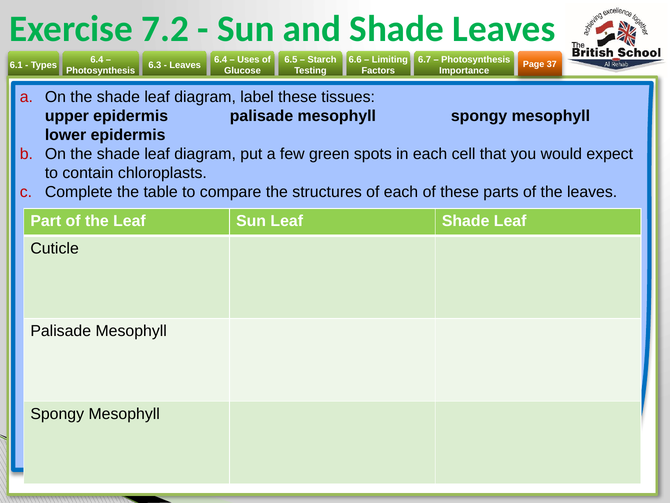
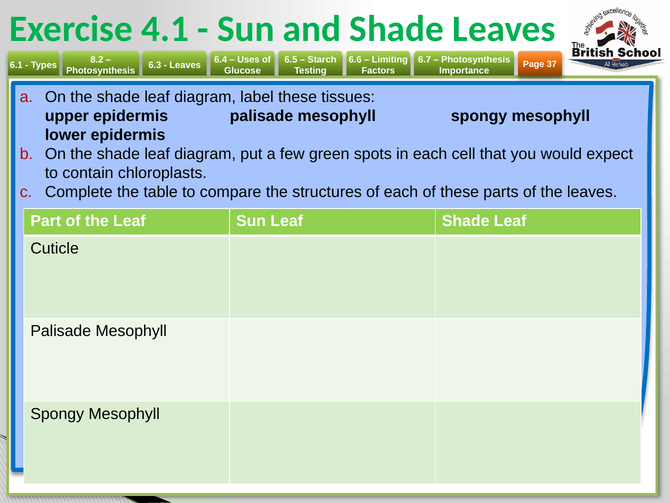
7.2: 7.2 -> 4.1
6.4 at (97, 59): 6.4 -> 8.2
